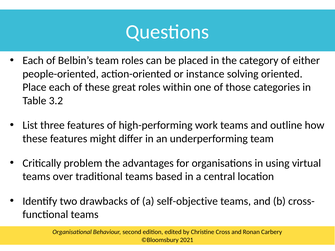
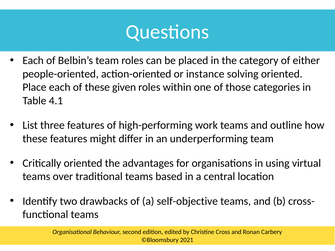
great: great -> given
3.2: 3.2 -> 4.1
Critically problem: problem -> oriented
